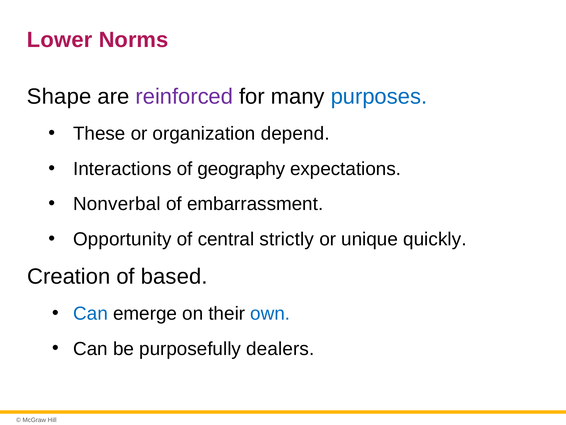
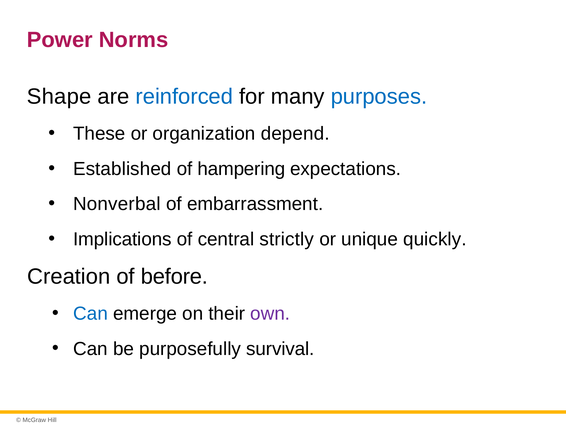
Lower: Lower -> Power
reinforced colour: purple -> blue
Interactions: Interactions -> Established
geography: geography -> hampering
Opportunity: Opportunity -> Implications
based: based -> before
own colour: blue -> purple
dealers: dealers -> survival
